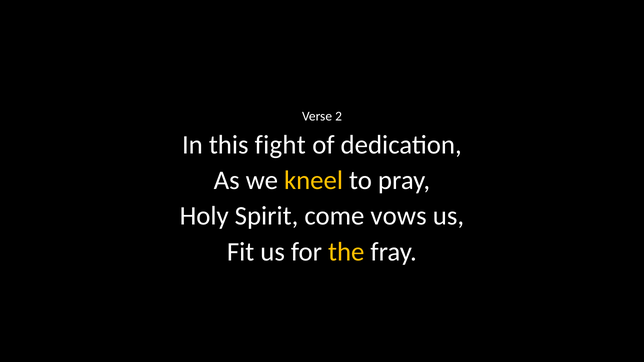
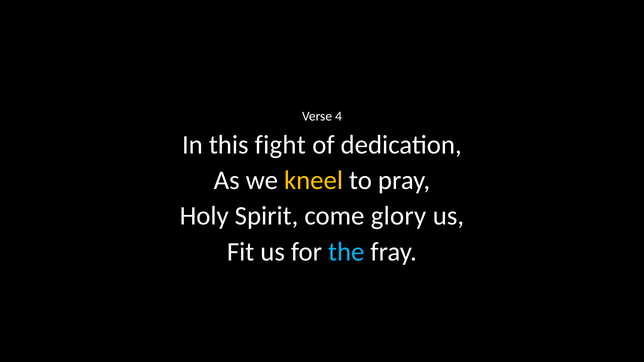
2: 2 -> 4
vows: vows -> glory
the colour: yellow -> light blue
